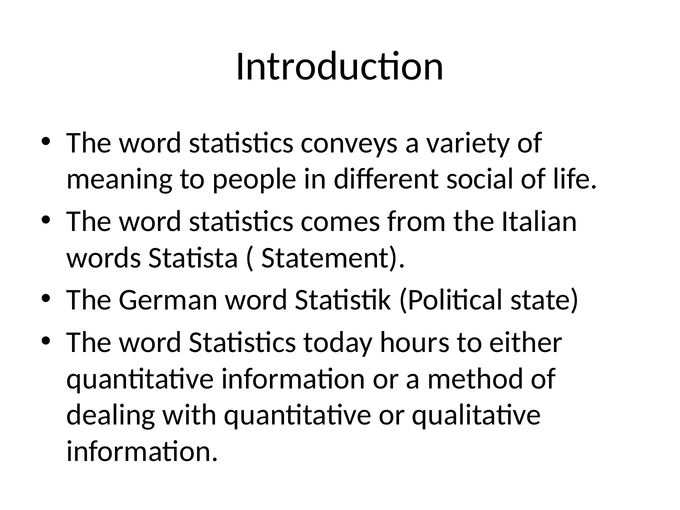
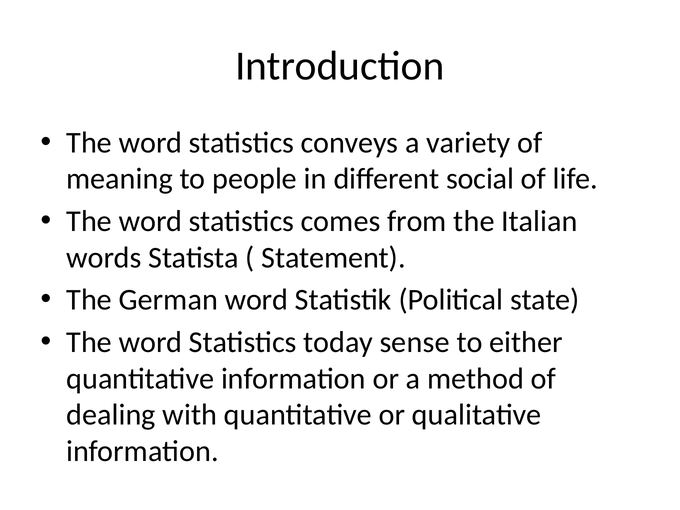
hours: hours -> sense
